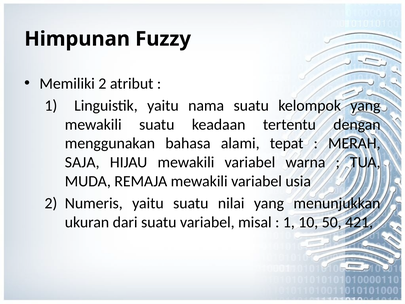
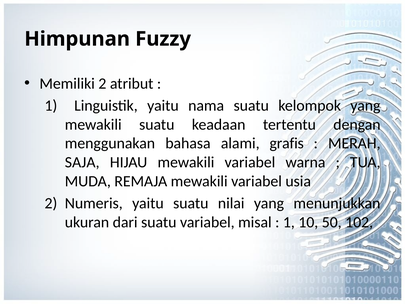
tepat: tepat -> grafis
421: 421 -> 102
